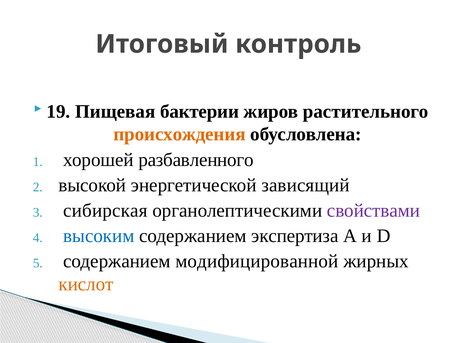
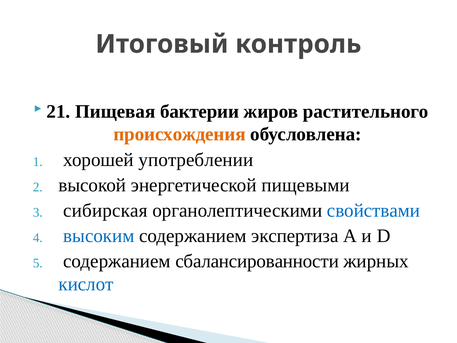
19: 19 -> 21
разбавленного: разбавленного -> употреблении
зависящий: зависящий -> пищевыми
свойствами colour: purple -> blue
модифицированной: модифицированной -> сбалансированности
кислот colour: orange -> blue
